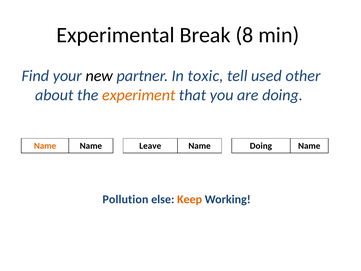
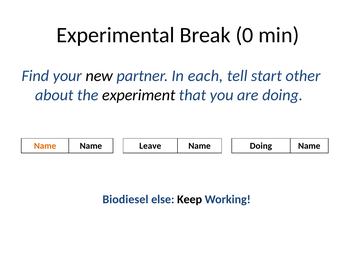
8: 8 -> 0
toxic: toxic -> each
used: used -> start
experiment colour: orange -> black
Pollution: Pollution -> Biodiesel
Keep colour: orange -> black
